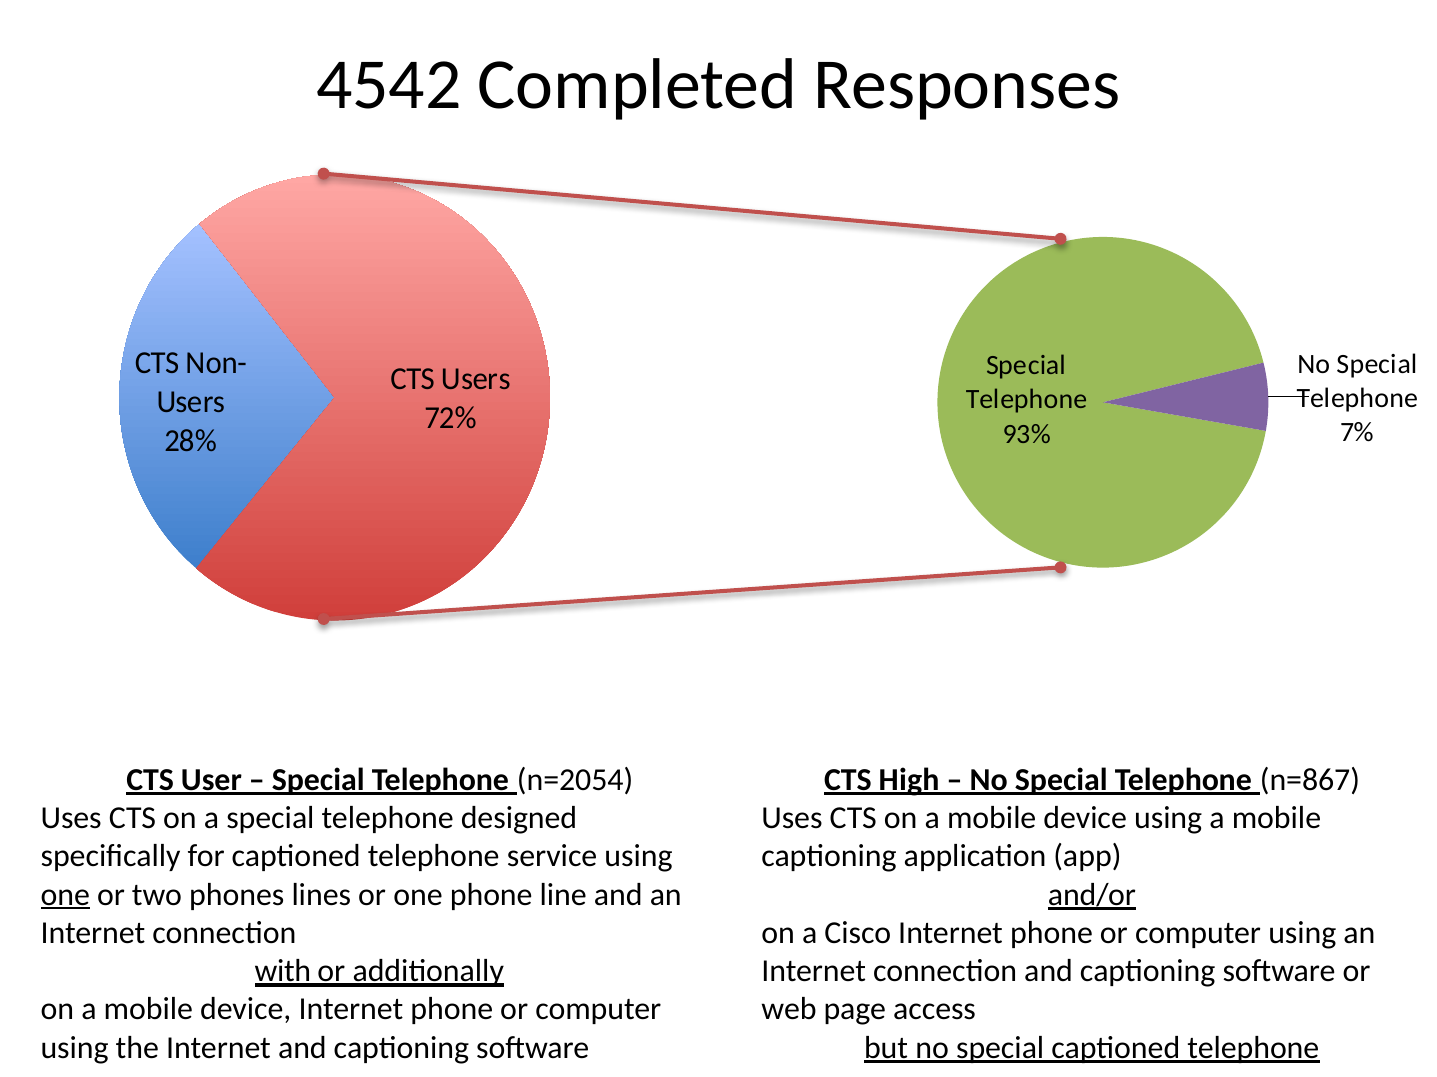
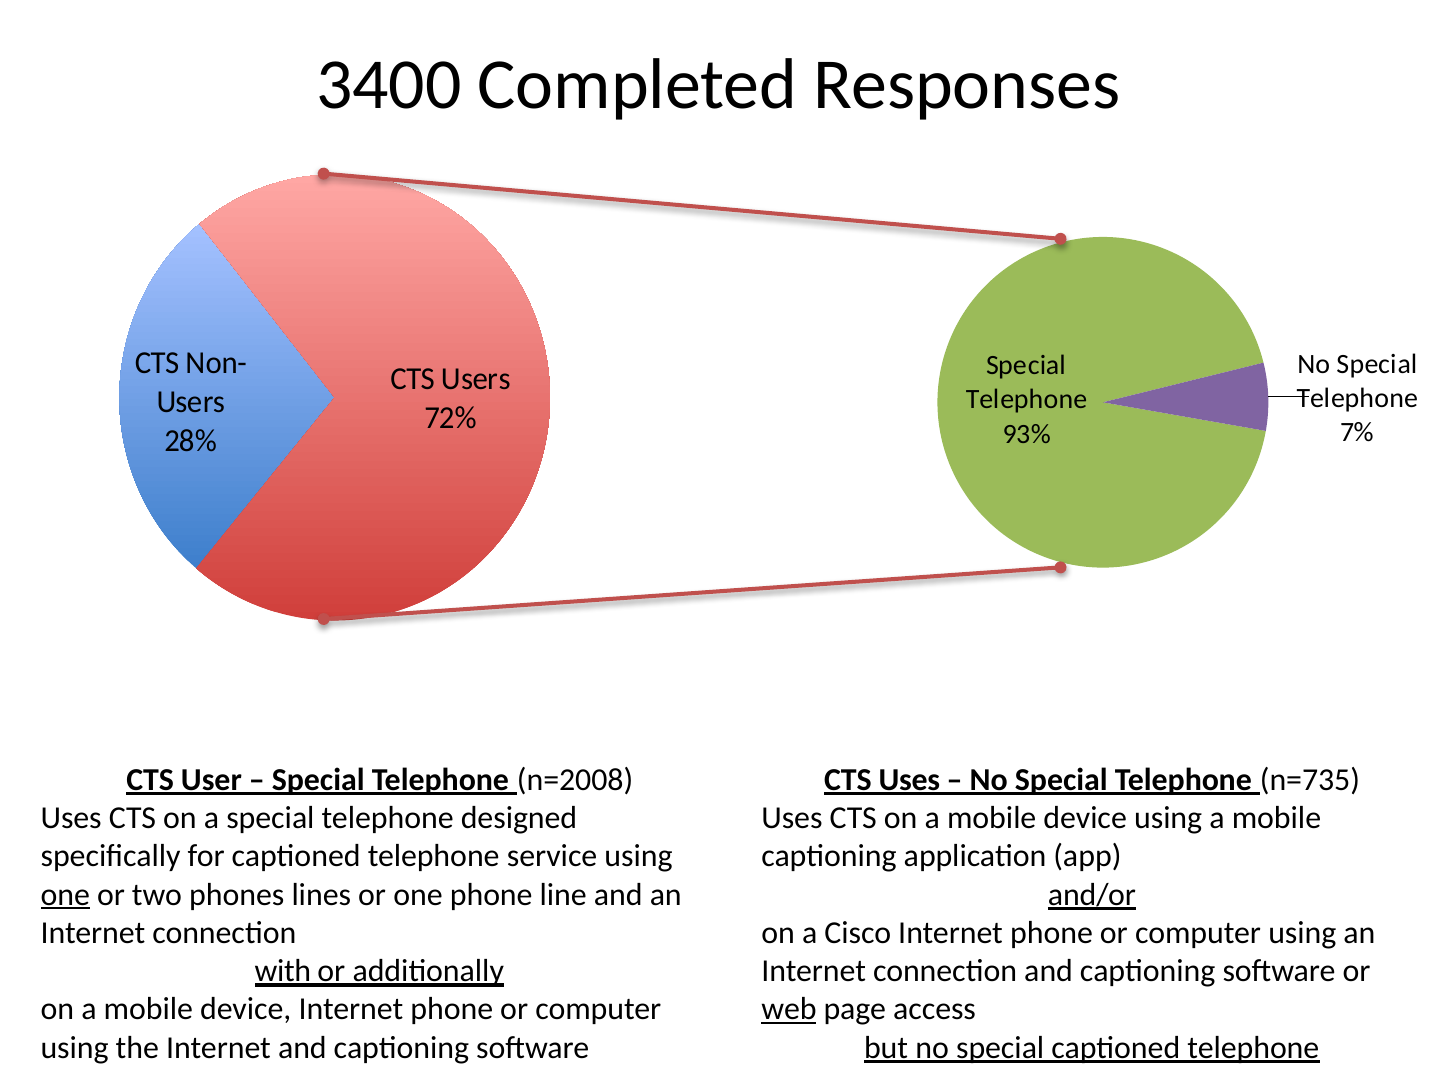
4542: 4542 -> 3400
n=2054: n=2054 -> n=2008
CTS High: High -> Uses
n=867: n=867 -> n=735
web underline: none -> present
